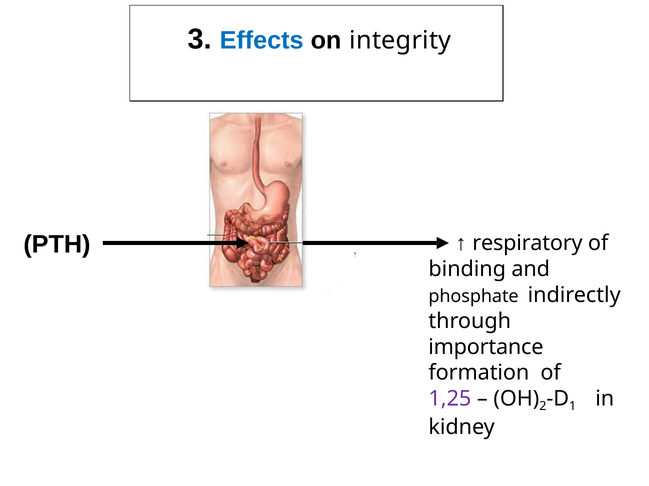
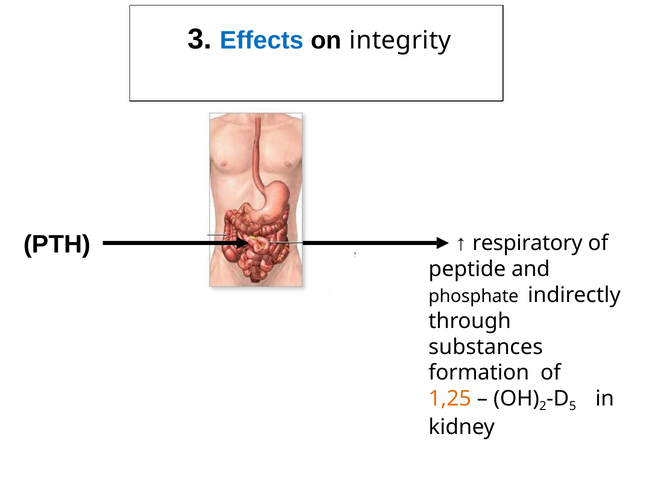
binding: binding -> peptide
importance: importance -> substances
1,25 colour: purple -> orange
1: 1 -> 5
